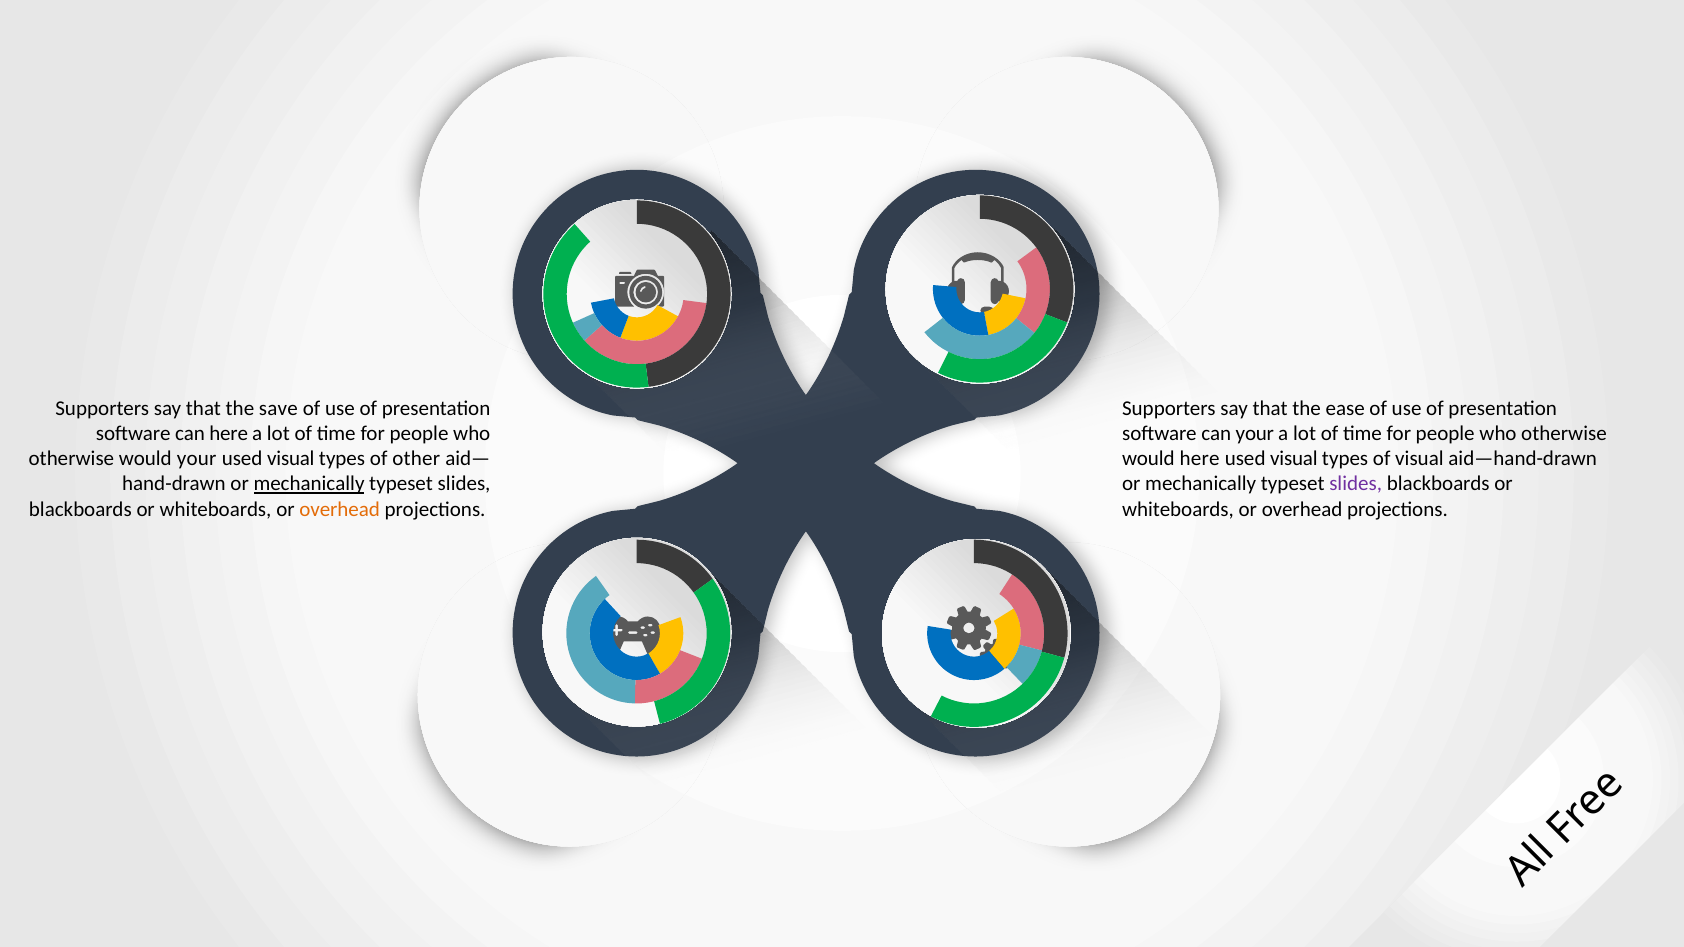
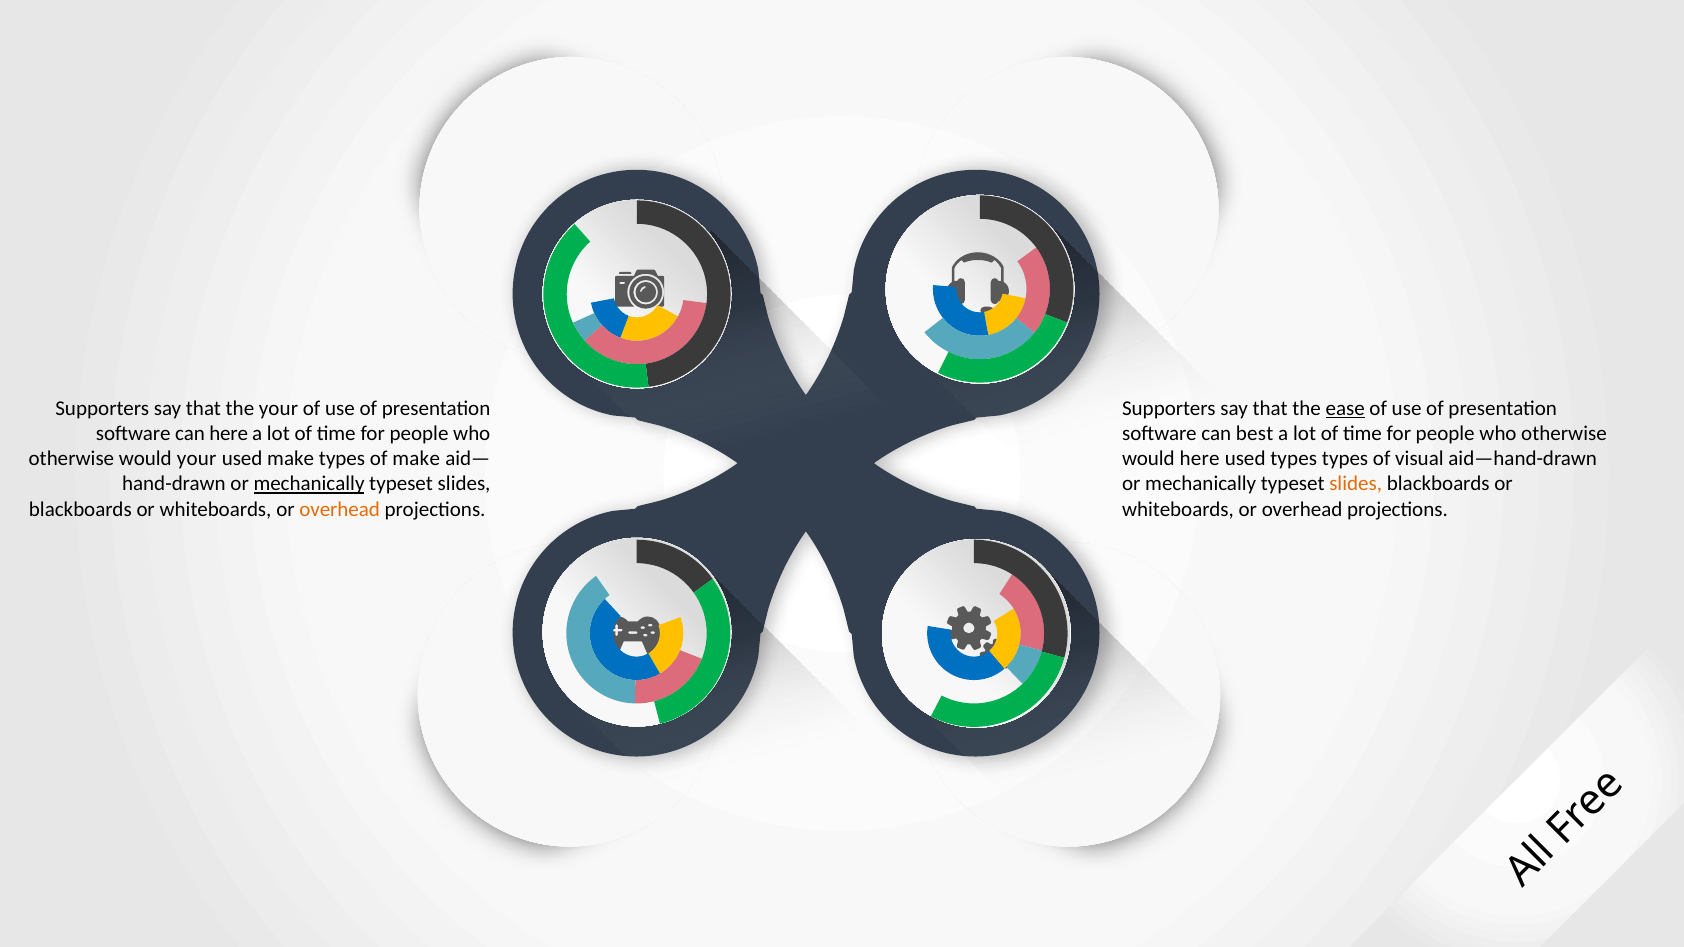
the save: save -> your
ease underline: none -> present
can your: your -> best
visual at (291, 459): visual -> make
of other: other -> make
visual at (1294, 459): visual -> types
slides at (1356, 484) colour: purple -> orange
